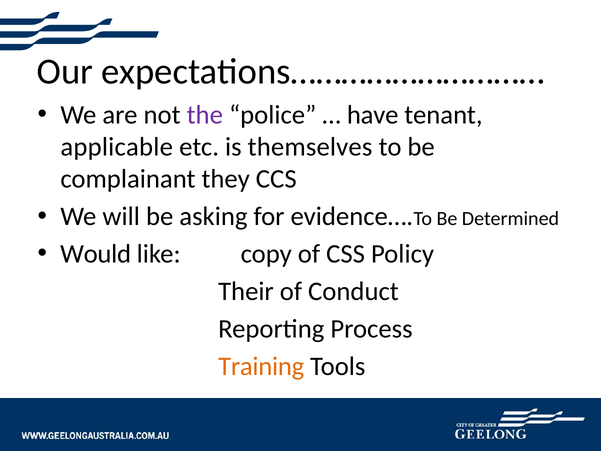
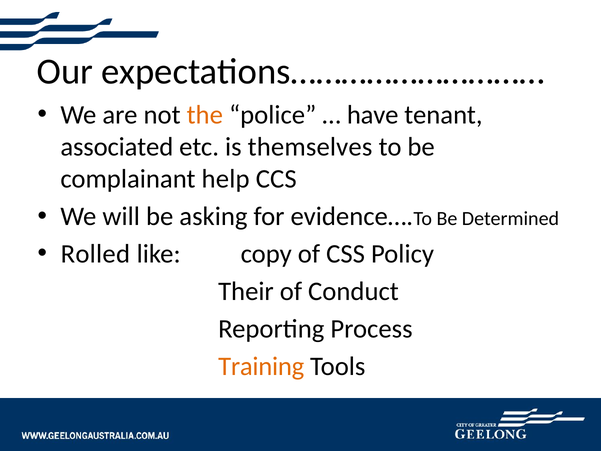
the colour: purple -> orange
applicable: applicable -> associated
they: they -> help
Would: Would -> Rolled
